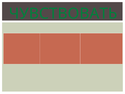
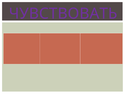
ЧУВСТВОВАТЬ colour: green -> purple
